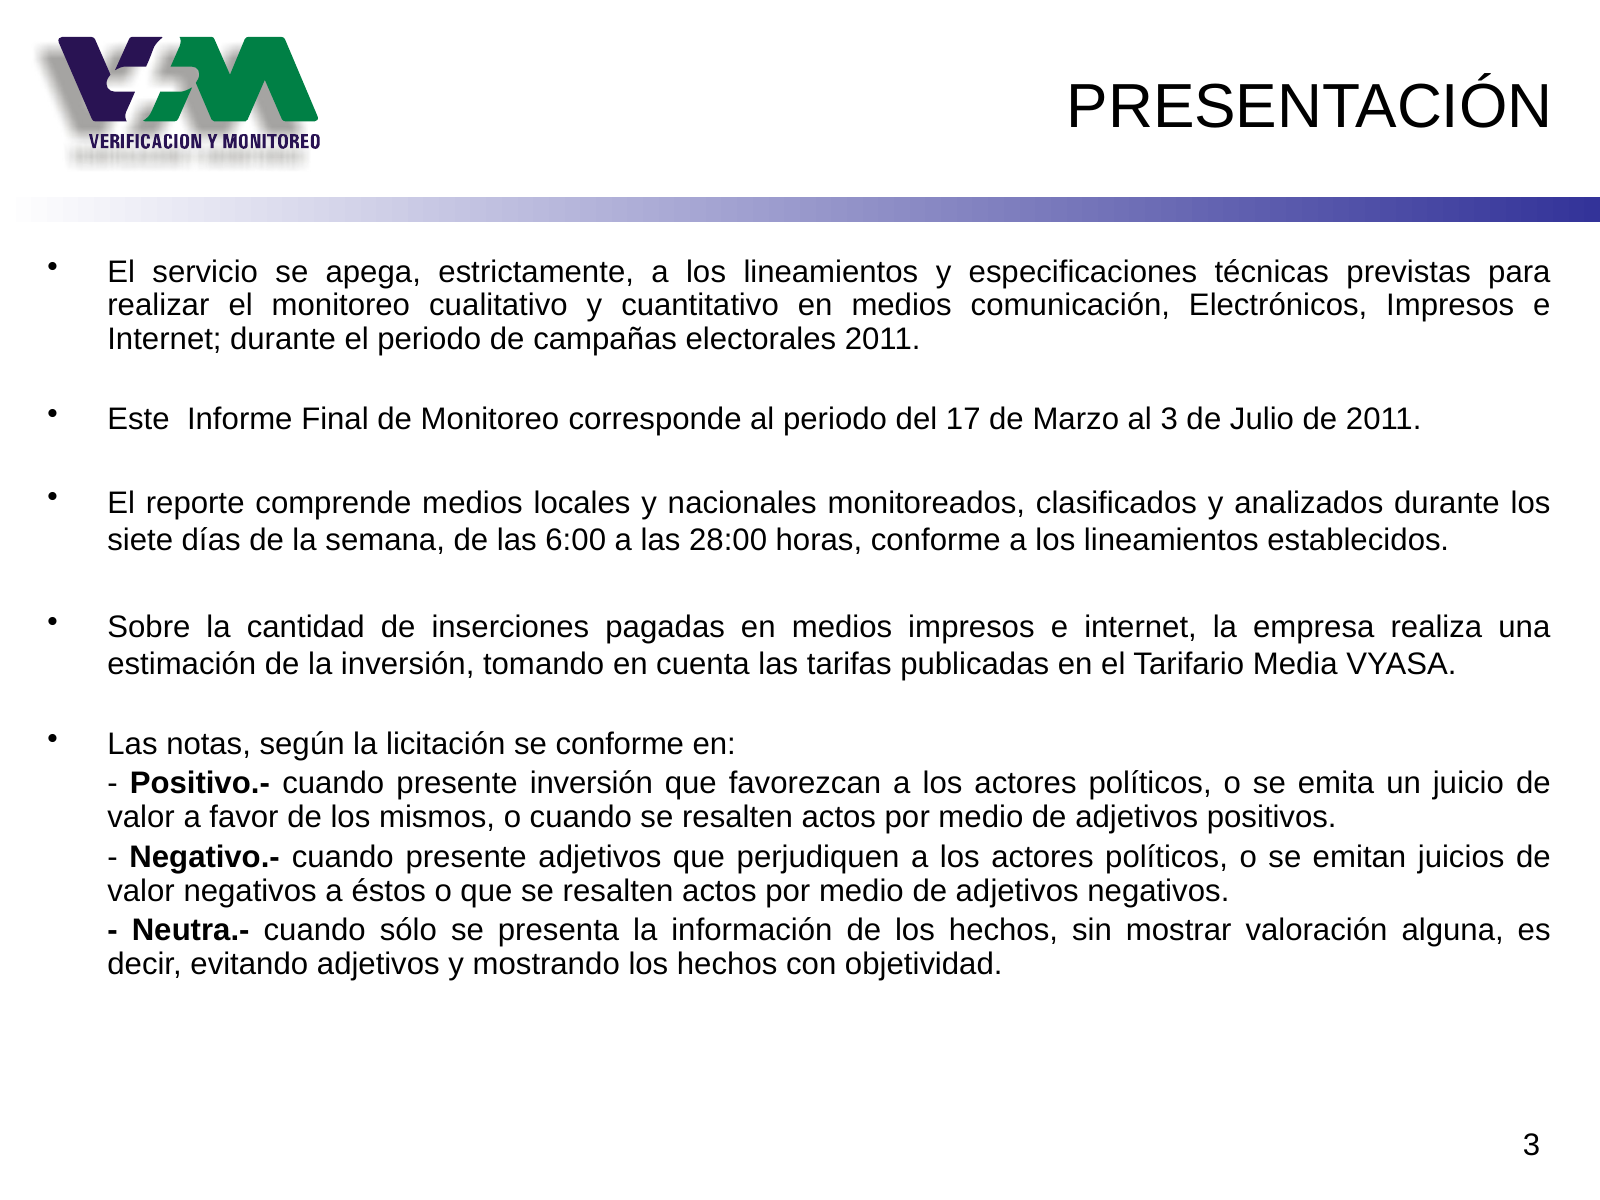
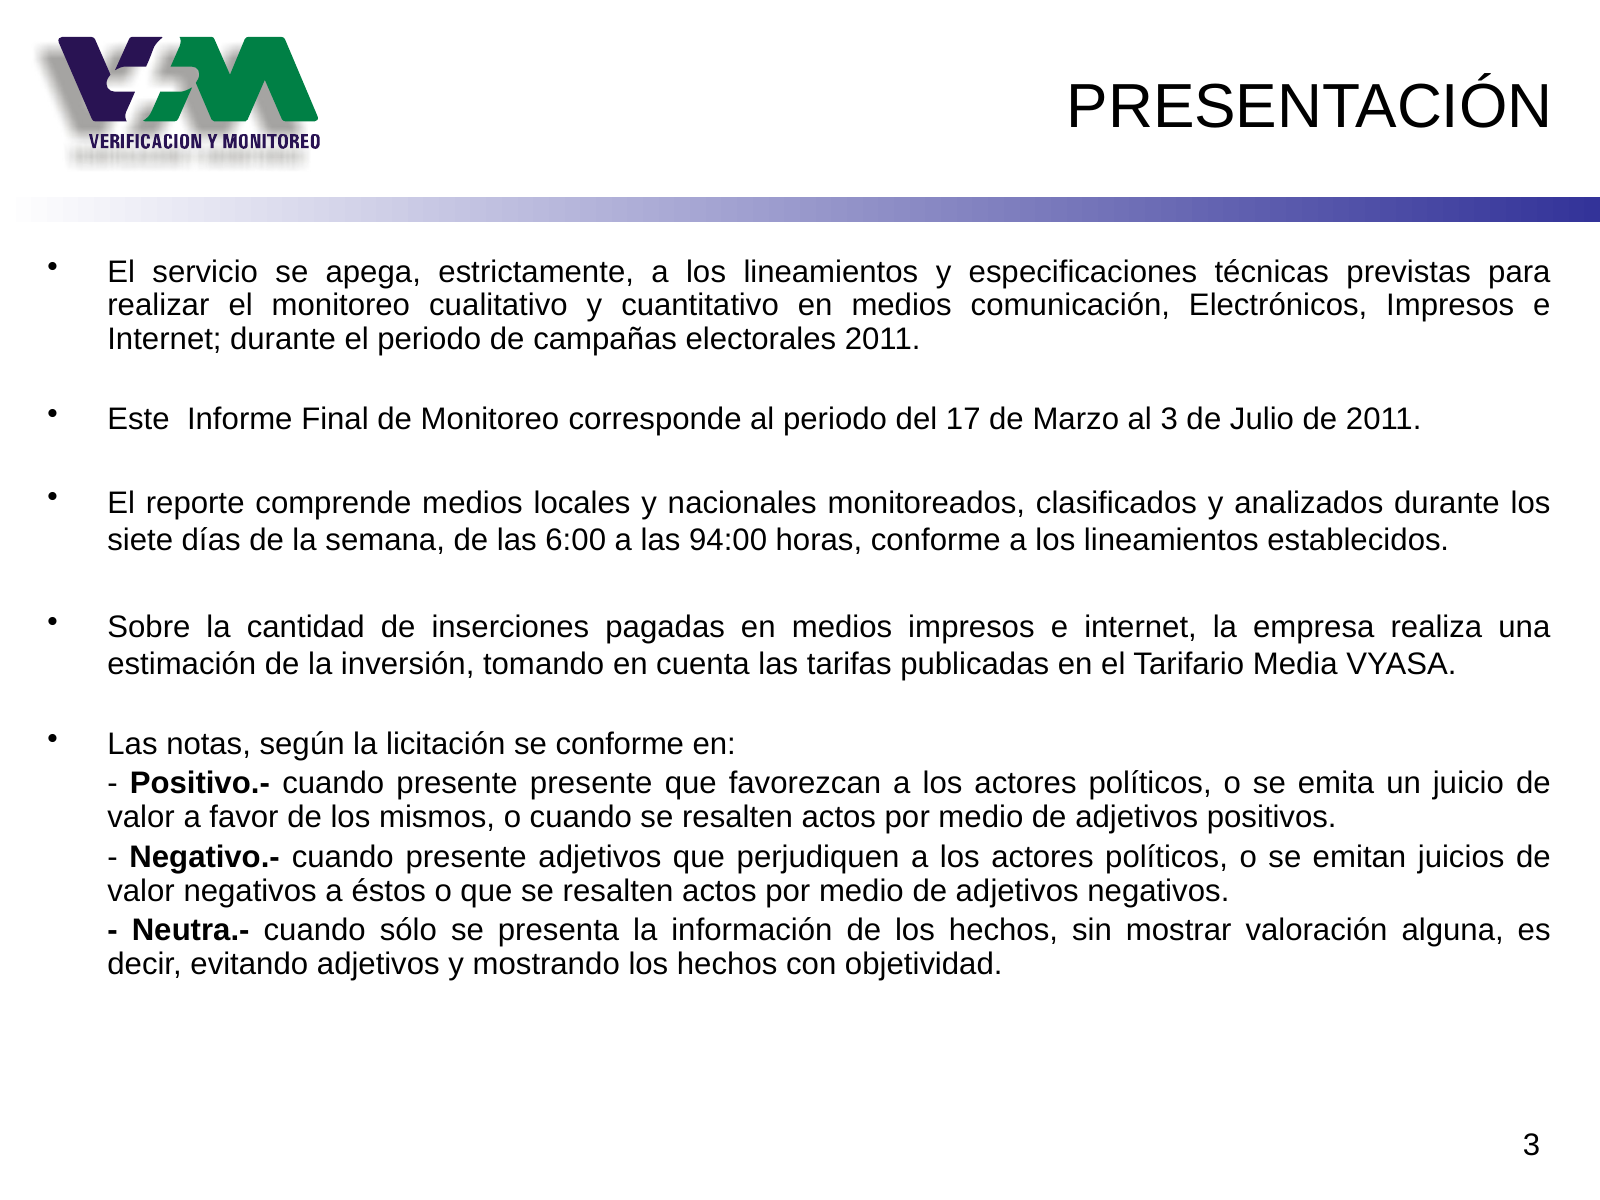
28:00: 28:00 -> 94:00
presente inversión: inversión -> presente
